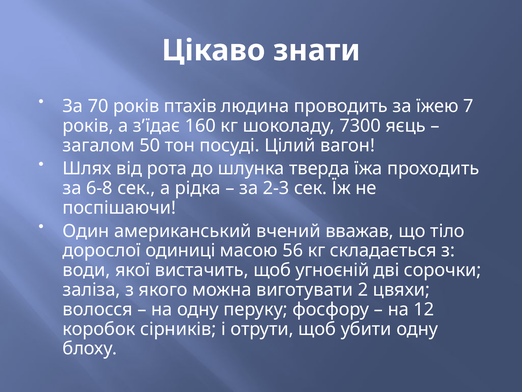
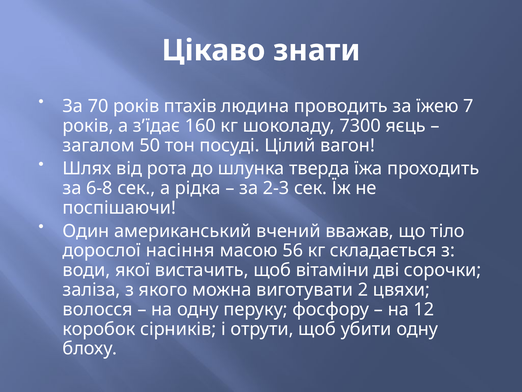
одиниці: одиниці -> насіння
угноєній: угноєній -> вітаміни
